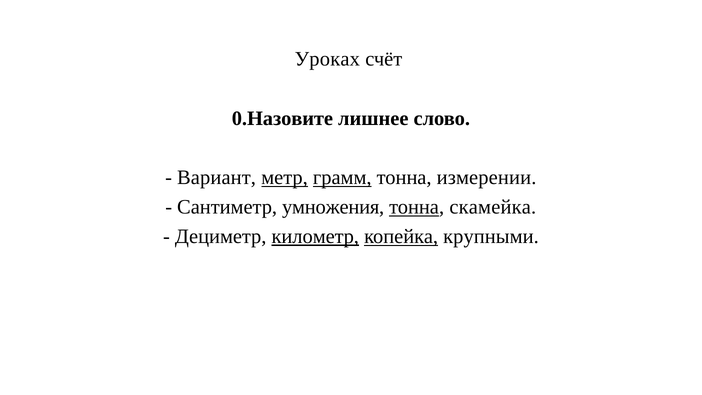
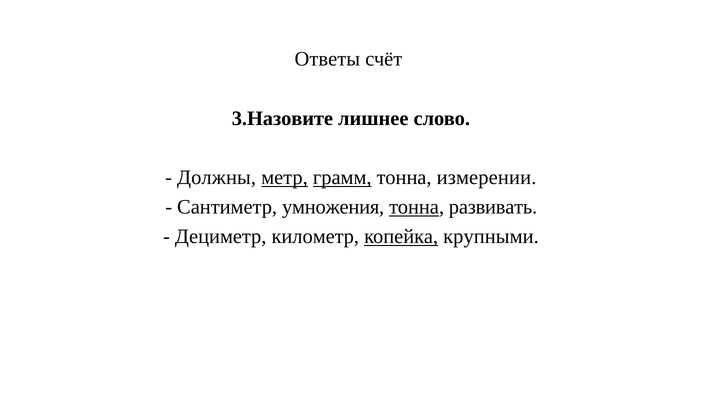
Уроках: Уроках -> Ответы
0.Назовите: 0.Назовите -> 3.Назовите
Вариант: Вариант -> Должны
скамейка: скамейка -> развивать
километр underline: present -> none
